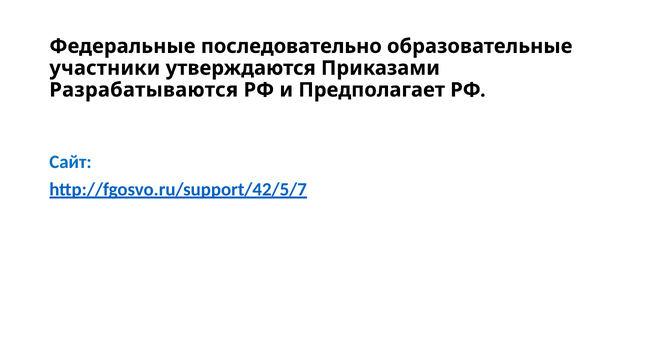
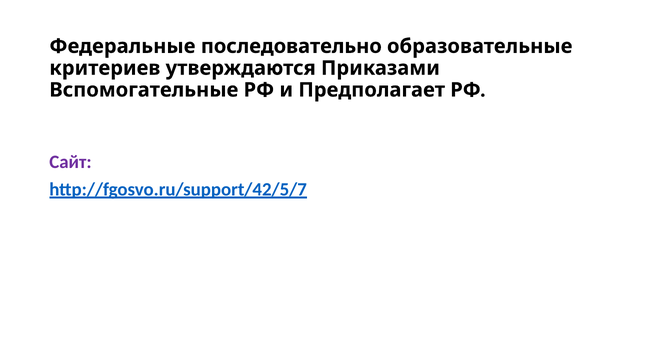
участники: участники -> критериев
Разрабатываются: Разрабатываются -> Вспомогательные
Сайт colour: blue -> purple
